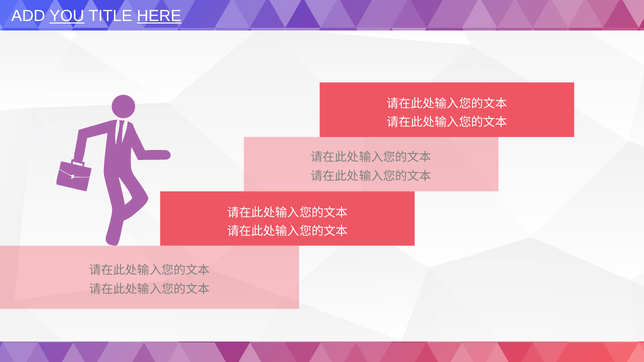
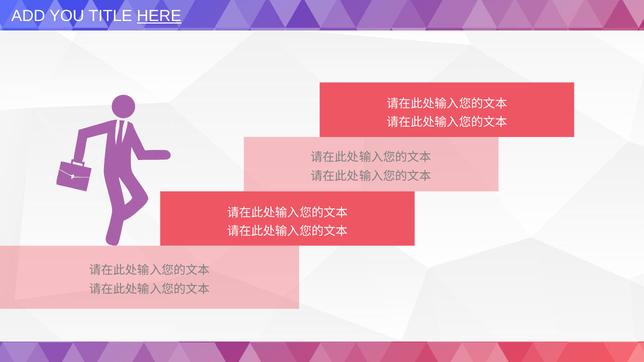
YOU underline: present -> none
